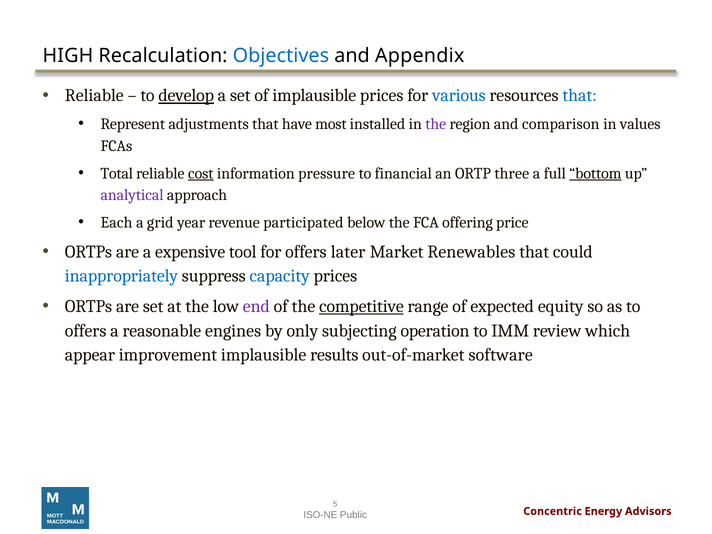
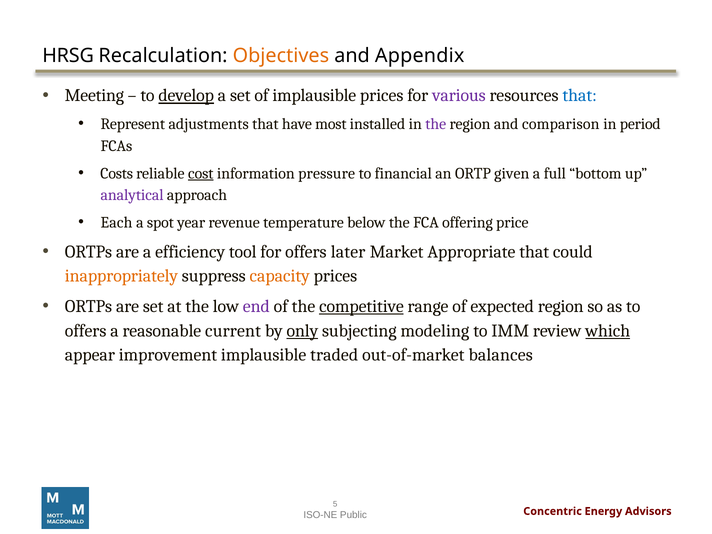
HIGH: HIGH -> HRSG
Objectives colour: blue -> orange
Reliable at (94, 96): Reliable -> Meeting
various colour: blue -> purple
values: values -> period
Total: Total -> Costs
three: three -> given
bottom underline: present -> none
grid: grid -> spot
participated: participated -> temperature
expensive: expensive -> efficiency
Renewables: Renewables -> Appropriate
inappropriately colour: blue -> orange
capacity colour: blue -> orange
expected equity: equity -> region
engines: engines -> current
only underline: none -> present
operation: operation -> modeling
which underline: none -> present
results: results -> traded
software: software -> balances
